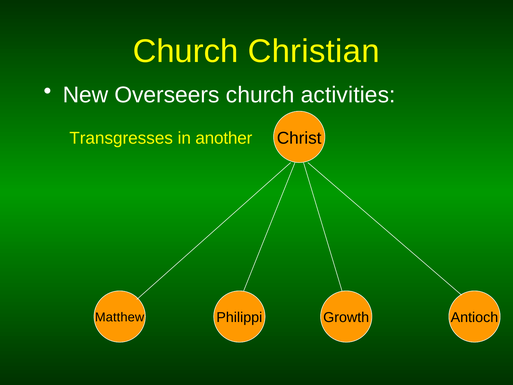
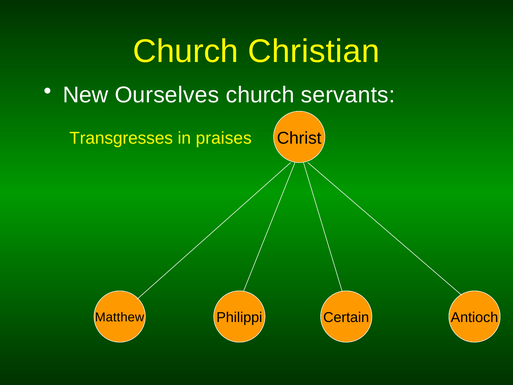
Overseers: Overseers -> Ourselves
activities: activities -> servants
another: another -> praises
Growth: Growth -> Certain
